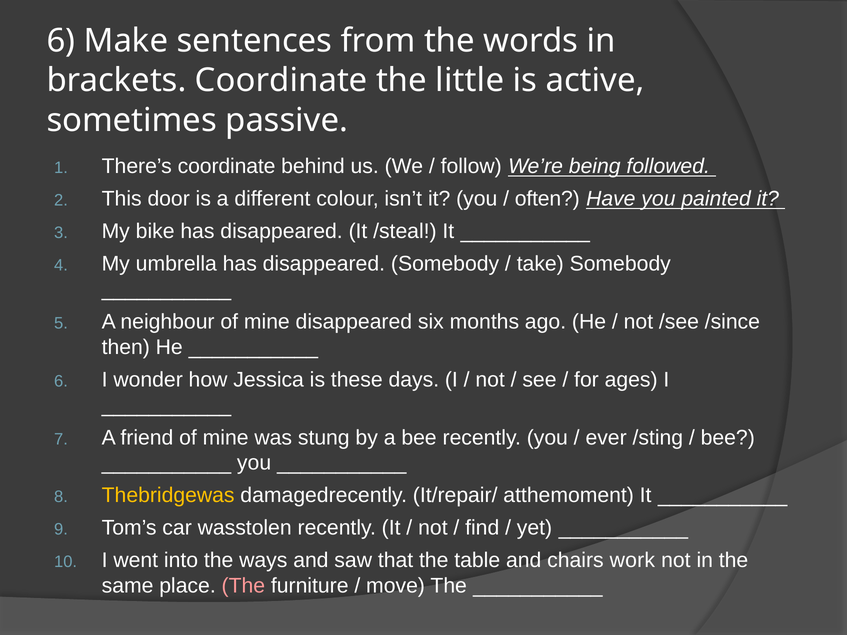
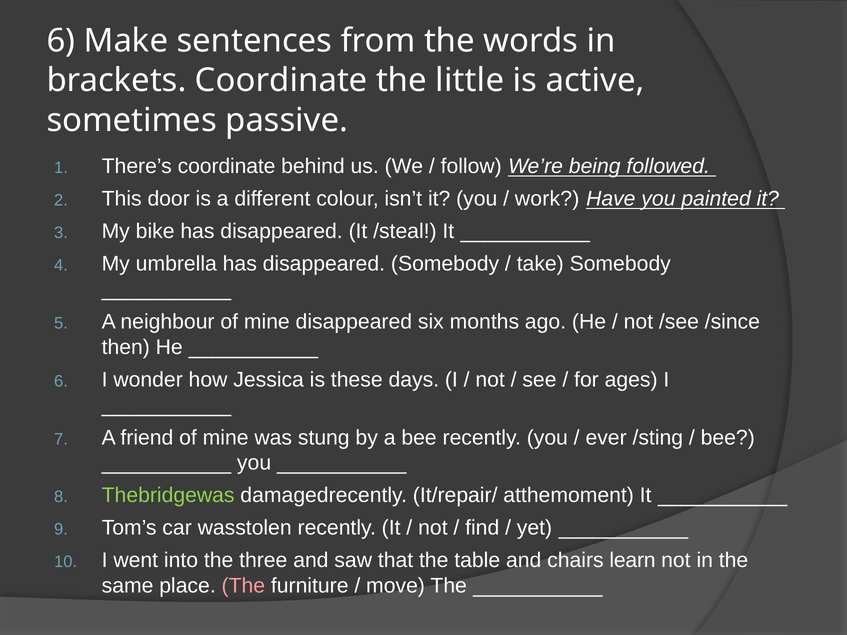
often: often -> work
Thebridgewas colour: yellow -> light green
ways: ways -> three
work: work -> learn
